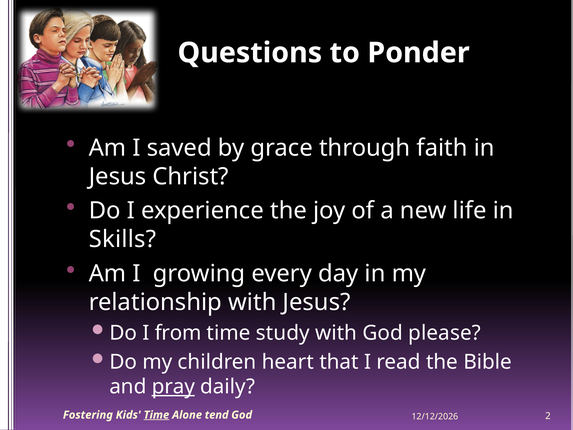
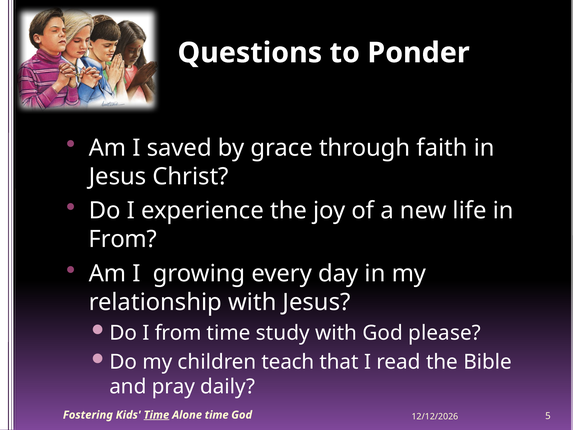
Skills at (123, 239): Skills -> From
heart: heart -> teach
pray underline: present -> none
Alone tend: tend -> time
2: 2 -> 5
